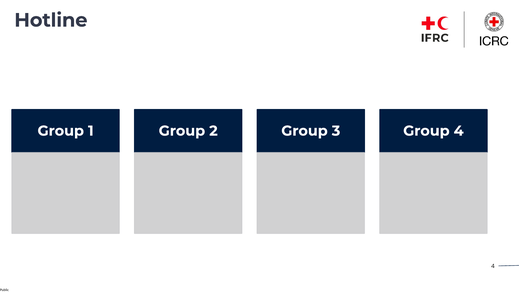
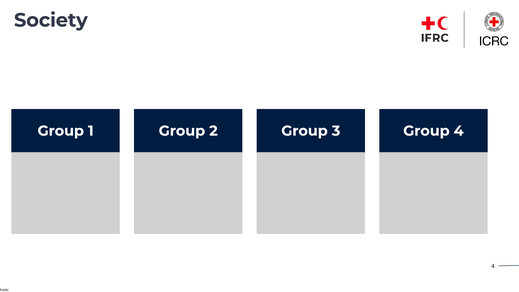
Hotline: Hotline -> Society
